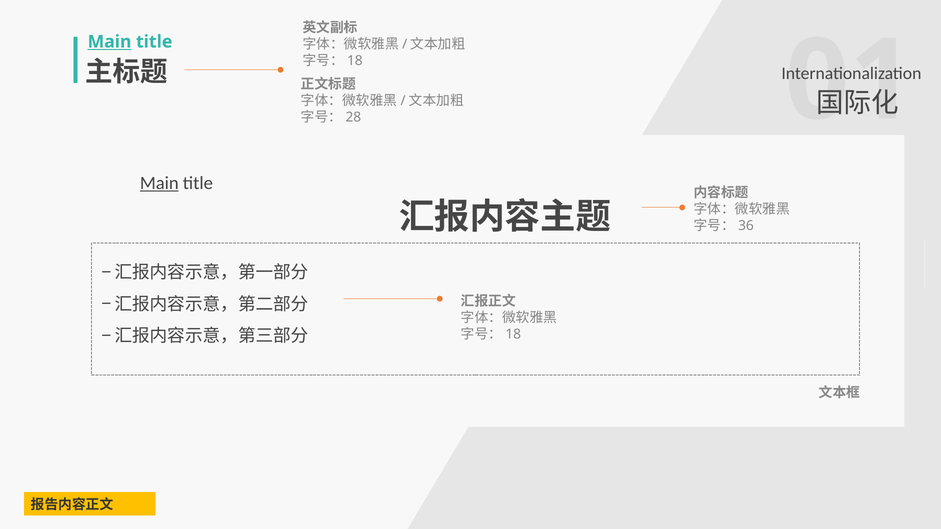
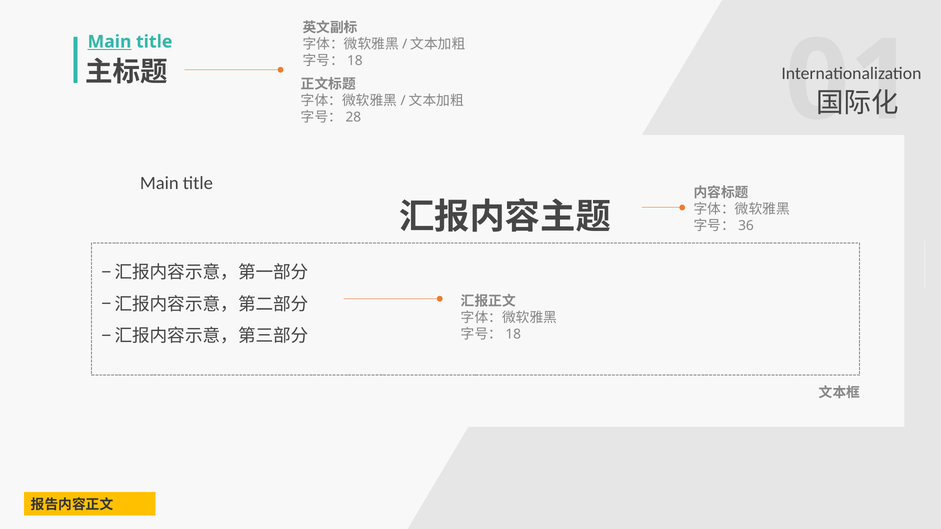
Main at (159, 183) underline: present -> none
